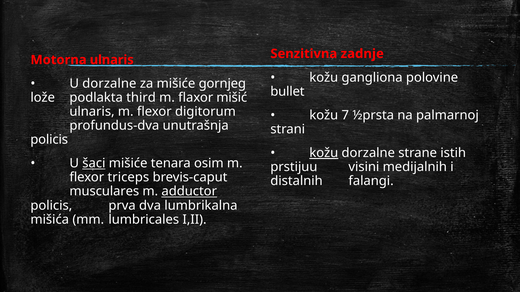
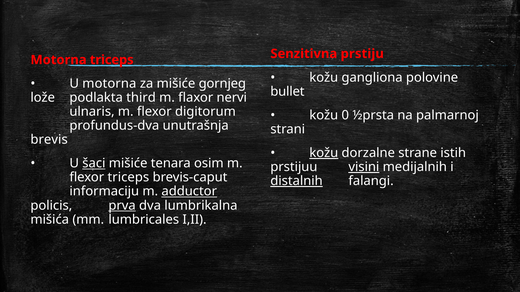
zadnje: zadnje -> prstiju
Motorna ulnaris: ulnaris -> triceps
U dorzalne: dorzalne -> motorna
mišić: mišić -> nervi
7: 7 -> 0
policis at (49, 140): policis -> brevis
visini underline: none -> present
distalnih underline: none -> present
musculares: musculares -> informaciju
prva underline: none -> present
